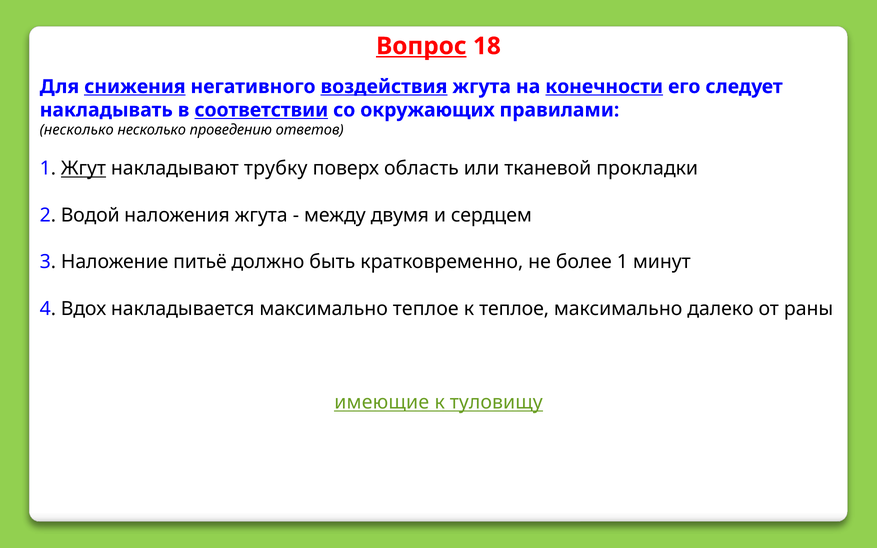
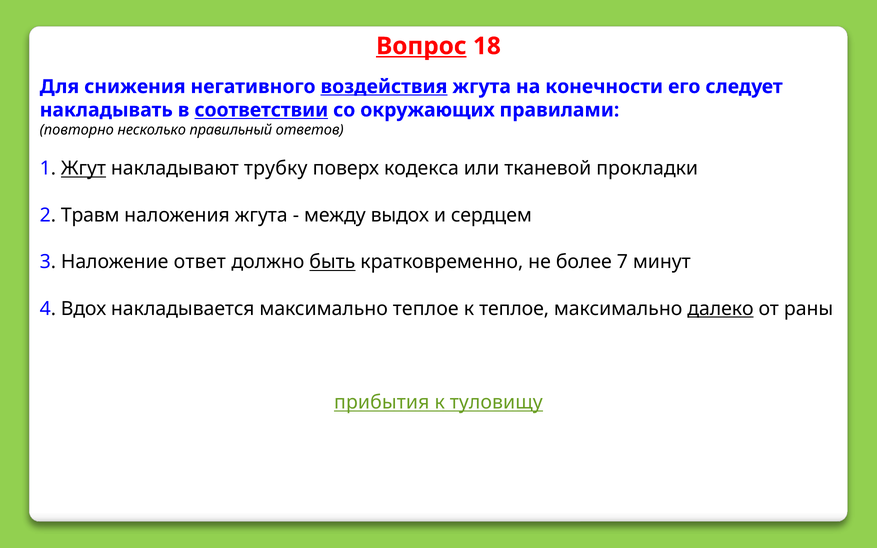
снижения underline: present -> none
конечности underline: present -> none
несколько at (77, 130): несколько -> повторно
проведению: проведению -> правильный
область: область -> кодекса
Водой: Водой -> Травм
двумя: двумя -> выдох
питьё: питьё -> ответ
быть underline: none -> present
более 1: 1 -> 7
далеко underline: none -> present
имеющие: имеющие -> прибытия
